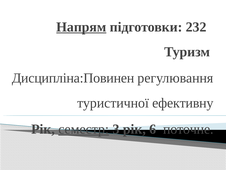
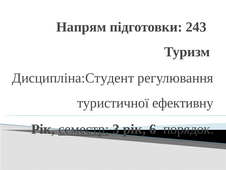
Напрям underline: present -> none
232: 232 -> 243
Дисципліна:Повинен: Дисципліна:Повинен -> Дисципліна:Студент
поточне: поточне -> порядок
